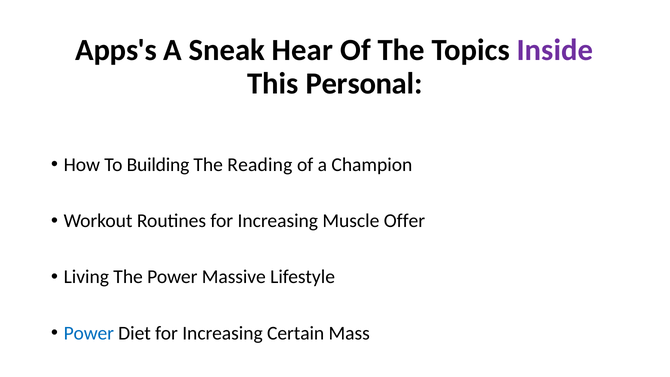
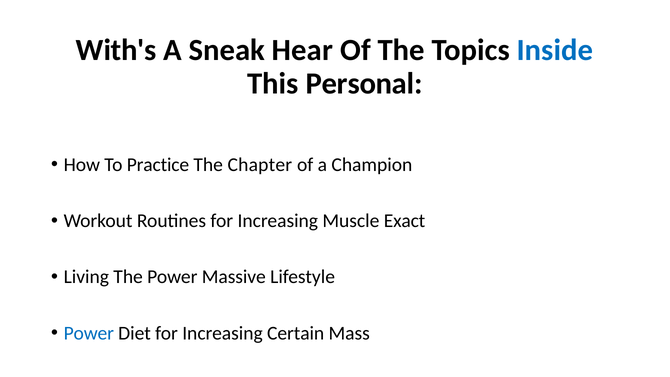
Apps's: Apps's -> With's
Inside colour: purple -> blue
Building: Building -> Practice
Reading: Reading -> Chapter
Offer: Offer -> Exact
